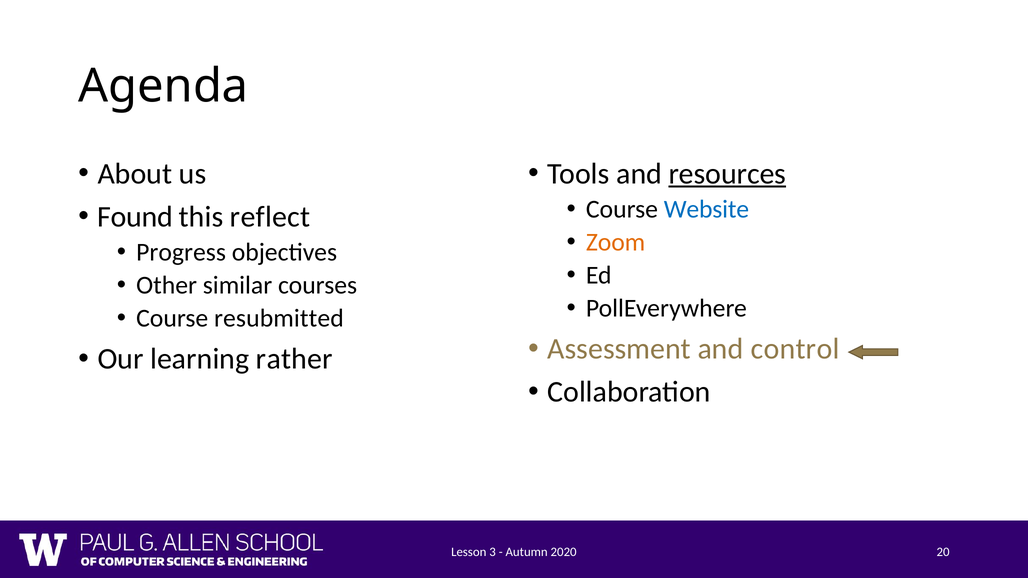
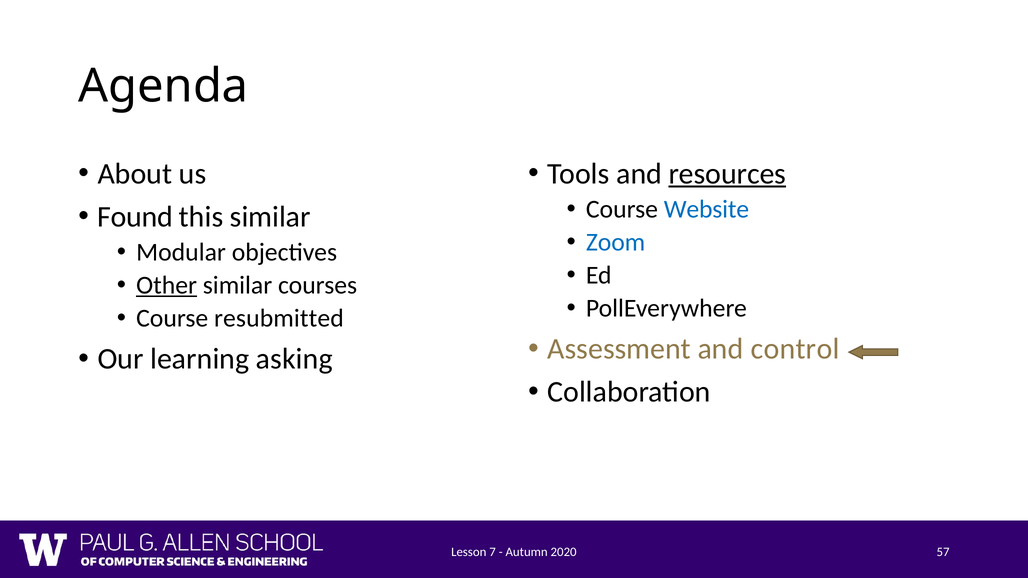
this reflect: reflect -> similar
Zoom colour: orange -> blue
Progress: Progress -> Modular
Other underline: none -> present
rather: rather -> asking
3: 3 -> 7
20: 20 -> 57
